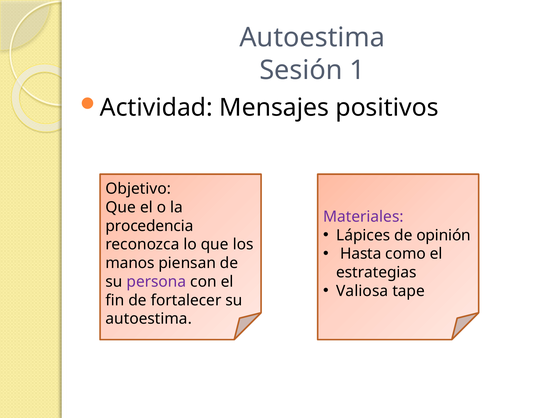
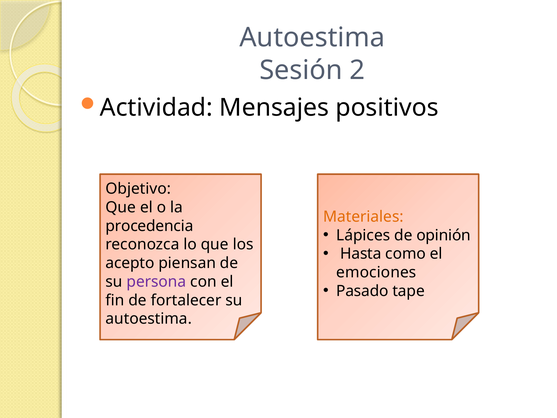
1: 1 -> 2
Materiales colour: purple -> orange
manos: manos -> acepto
estrategias: estrategias -> emociones
Valiosa: Valiosa -> Pasado
